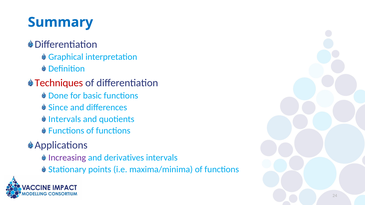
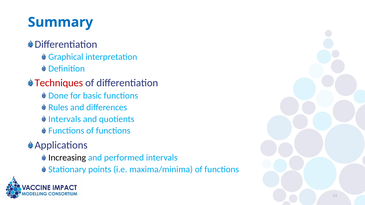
Since: Since -> Rules
Increasing colour: purple -> black
derivatives: derivatives -> performed
